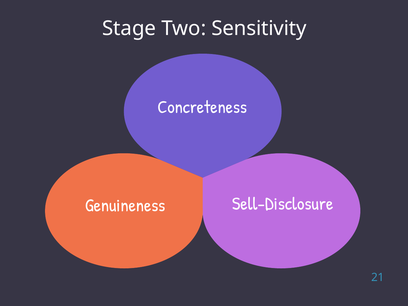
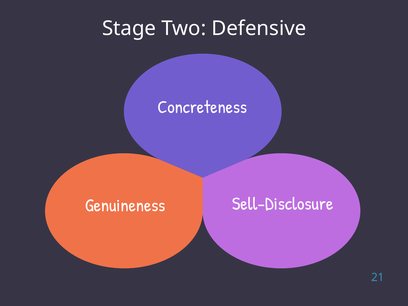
Sensitivity: Sensitivity -> Defensive
